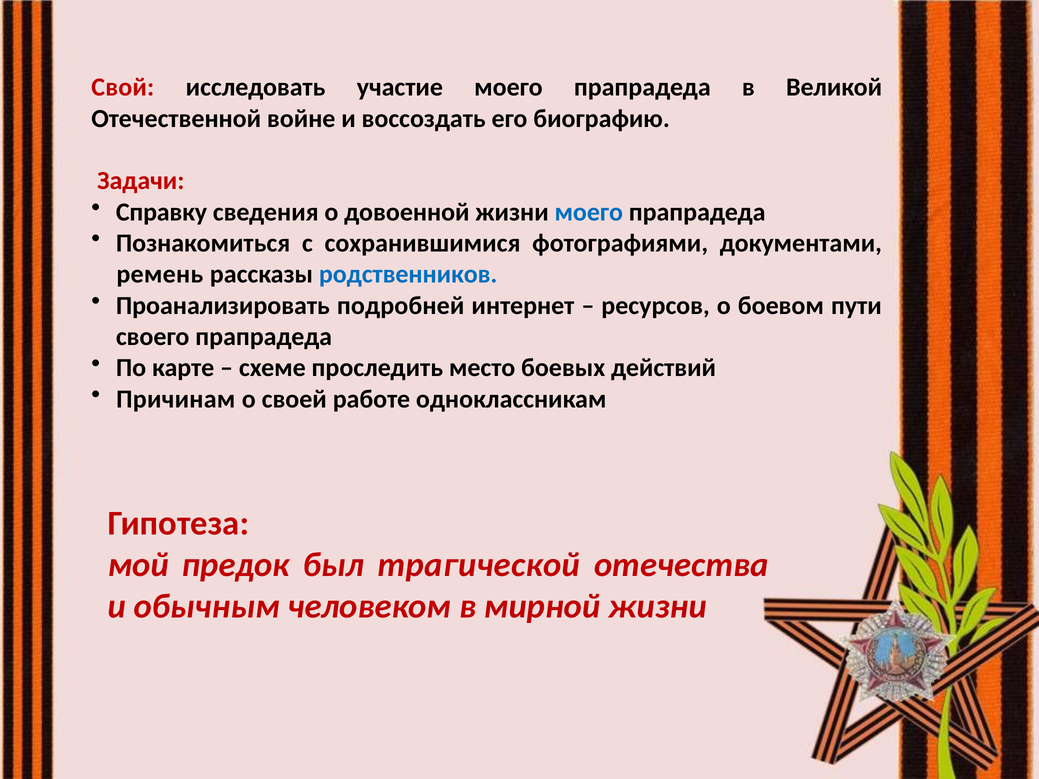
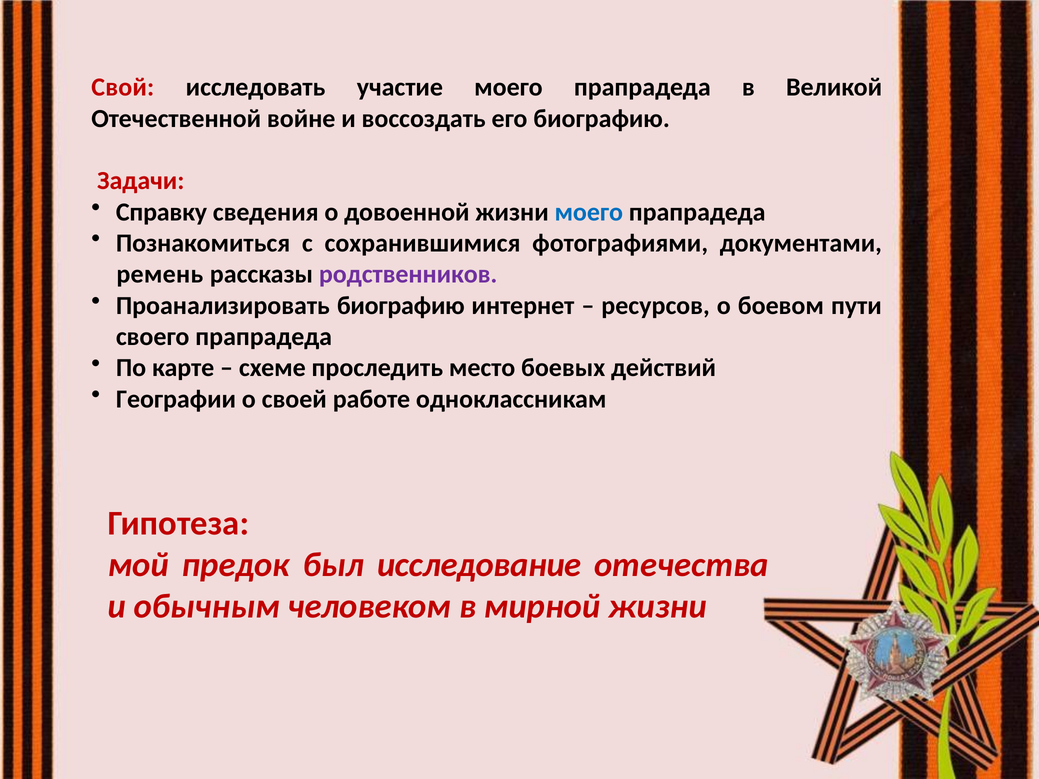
родственников colour: blue -> purple
Проанализировать подробней: подробней -> биографию
Причинам: Причинам -> Географии
трагической: трагической -> исследование
